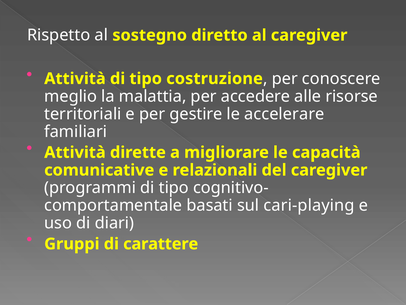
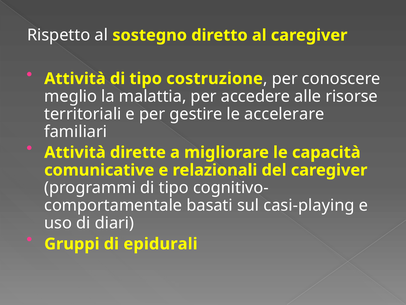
cari-playing: cari-playing -> casi-playing
carattere: carattere -> epidurali
